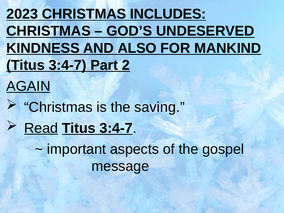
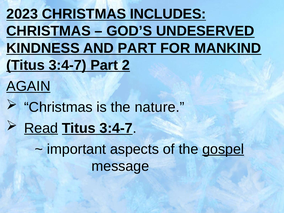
AND ALSO: ALSO -> PART
saving: saving -> nature
gospel underline: none -> present
